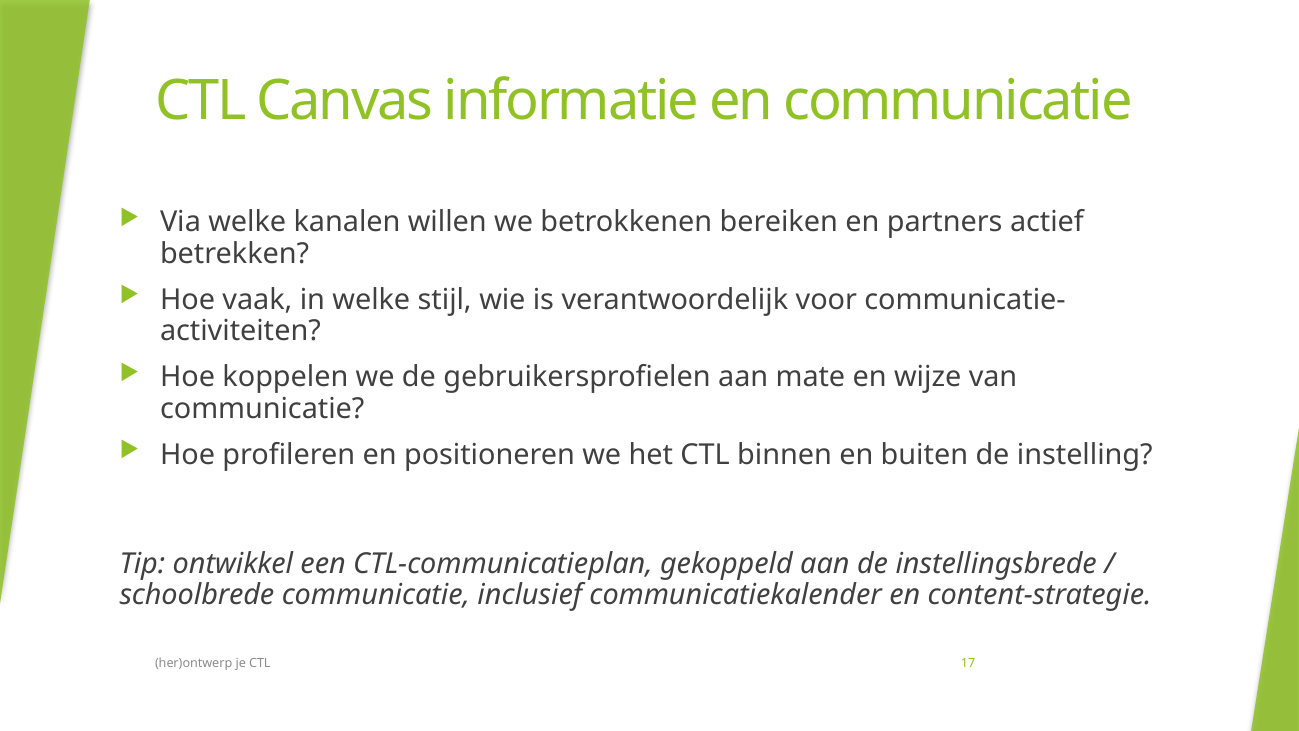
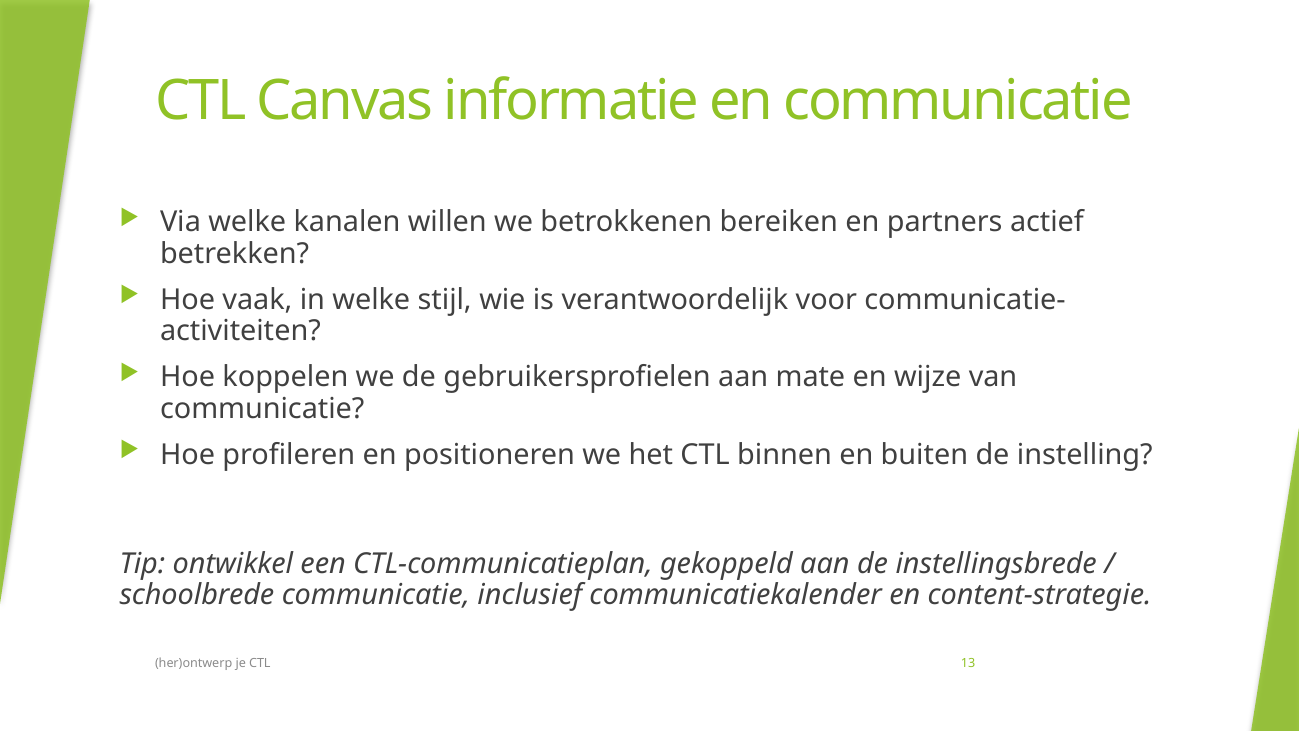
17: 17 -> 13
